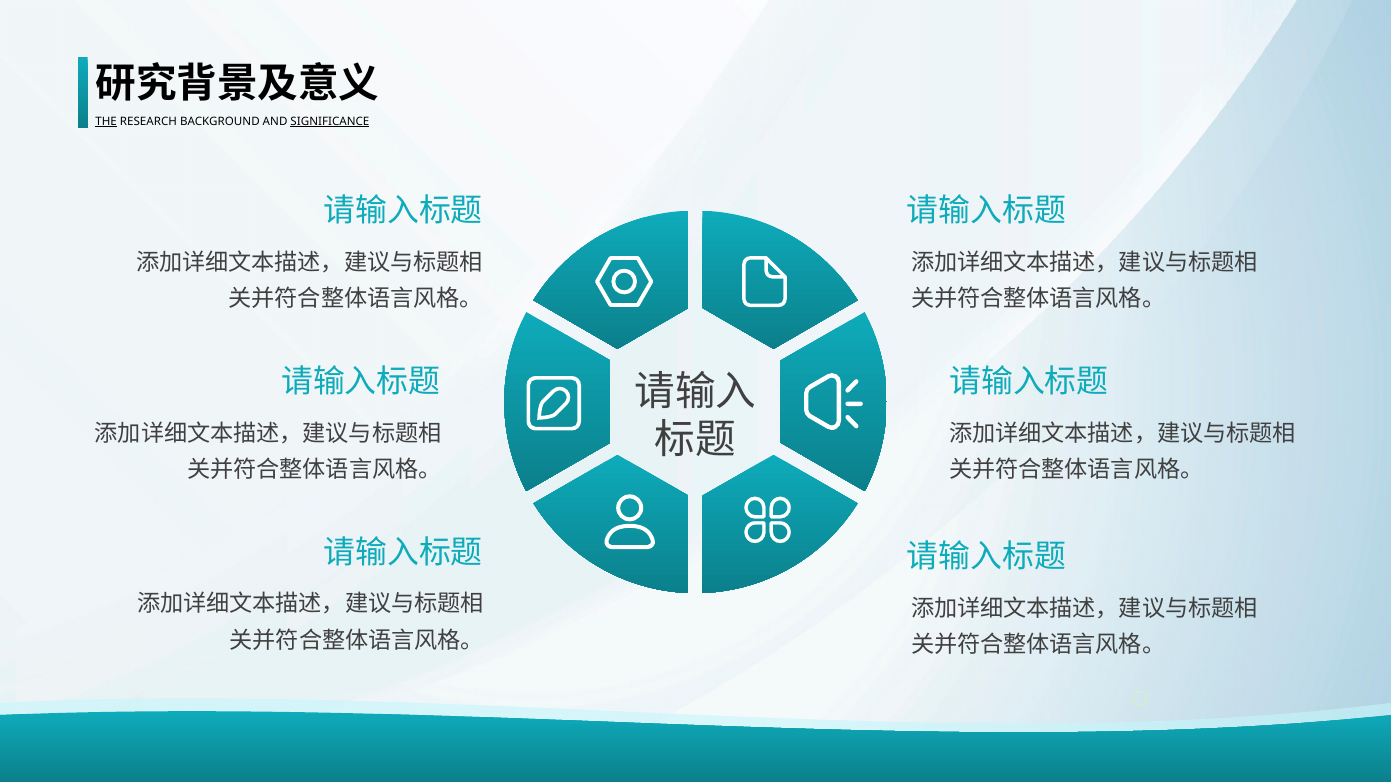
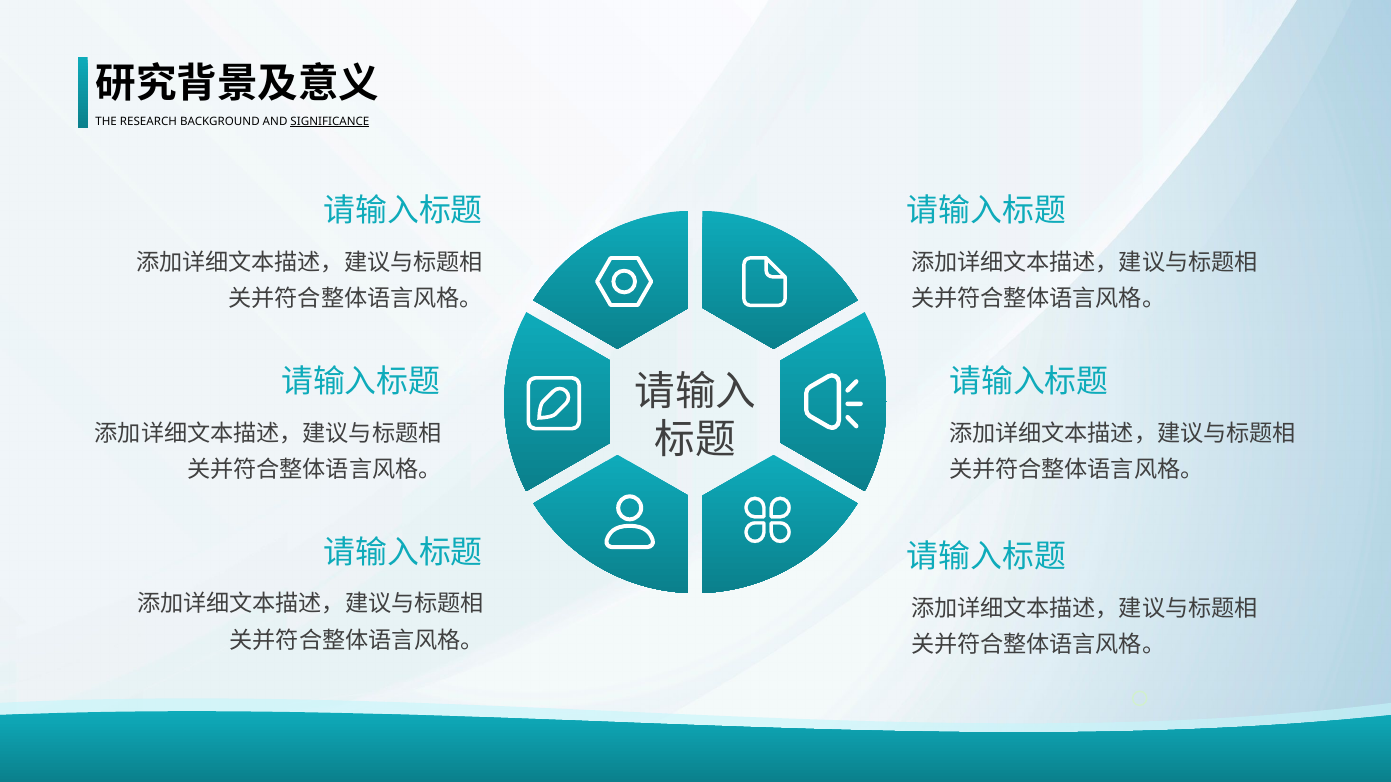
THE underline: present -> none
